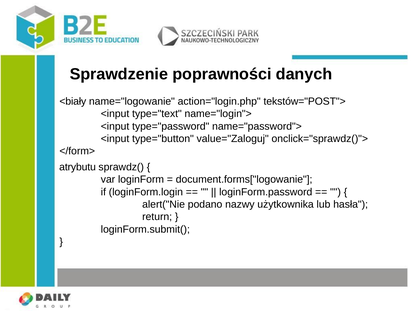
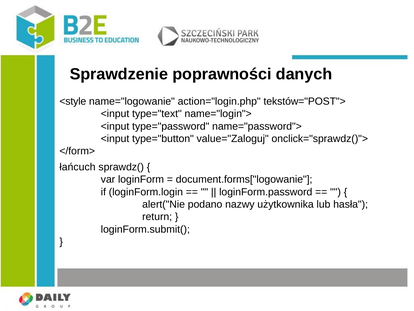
<biały: <biały -> <style
atrybutu: atrybutu -> łańcuch
